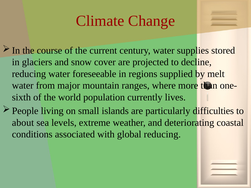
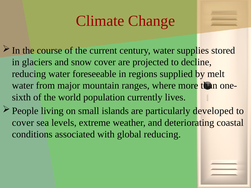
difficulties: difficulties -> developed
about at (23, 123): about -> cover
